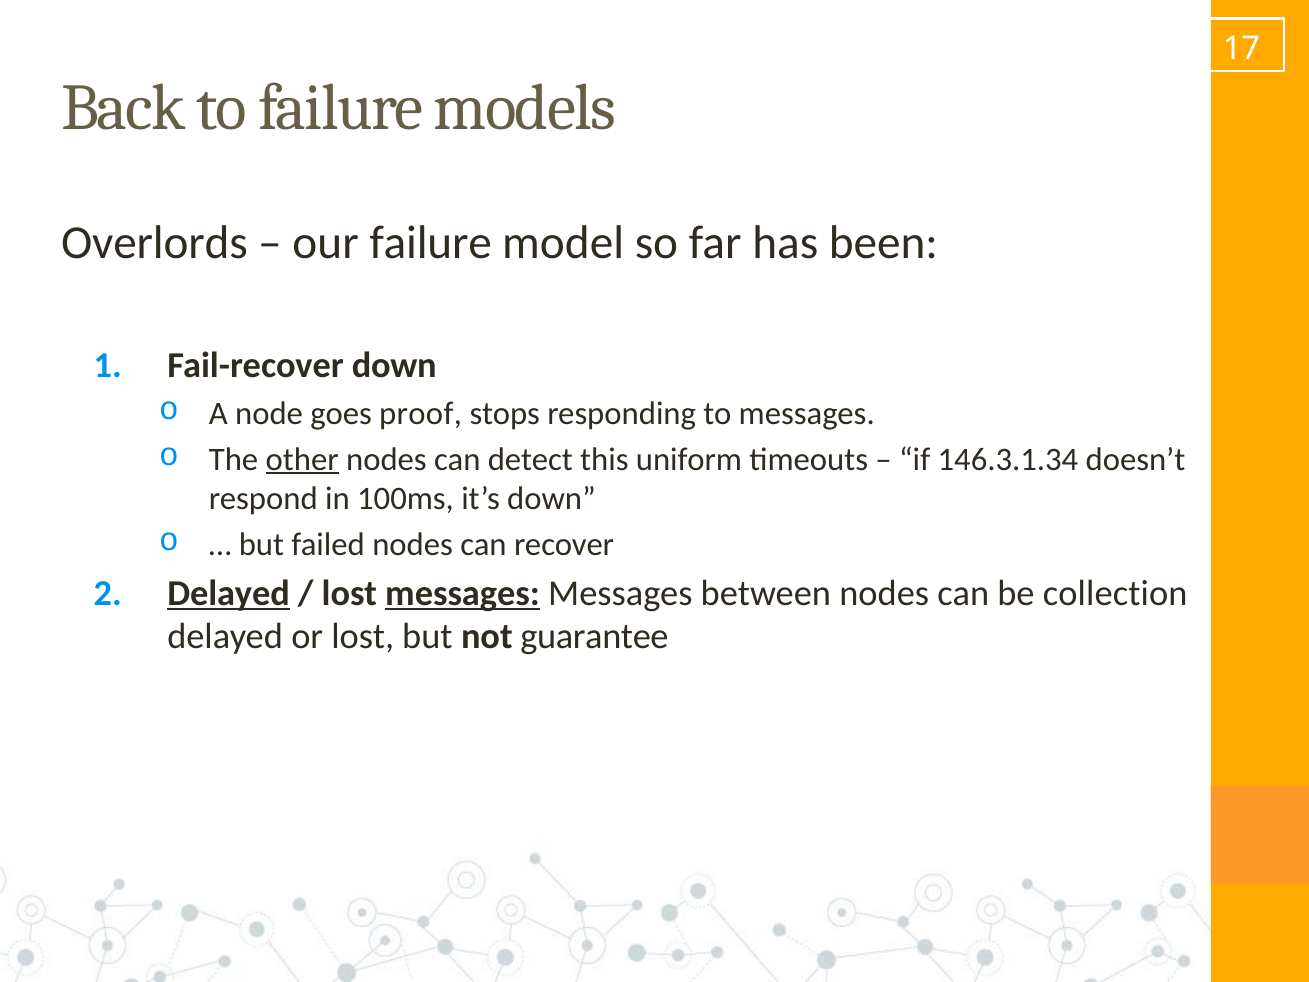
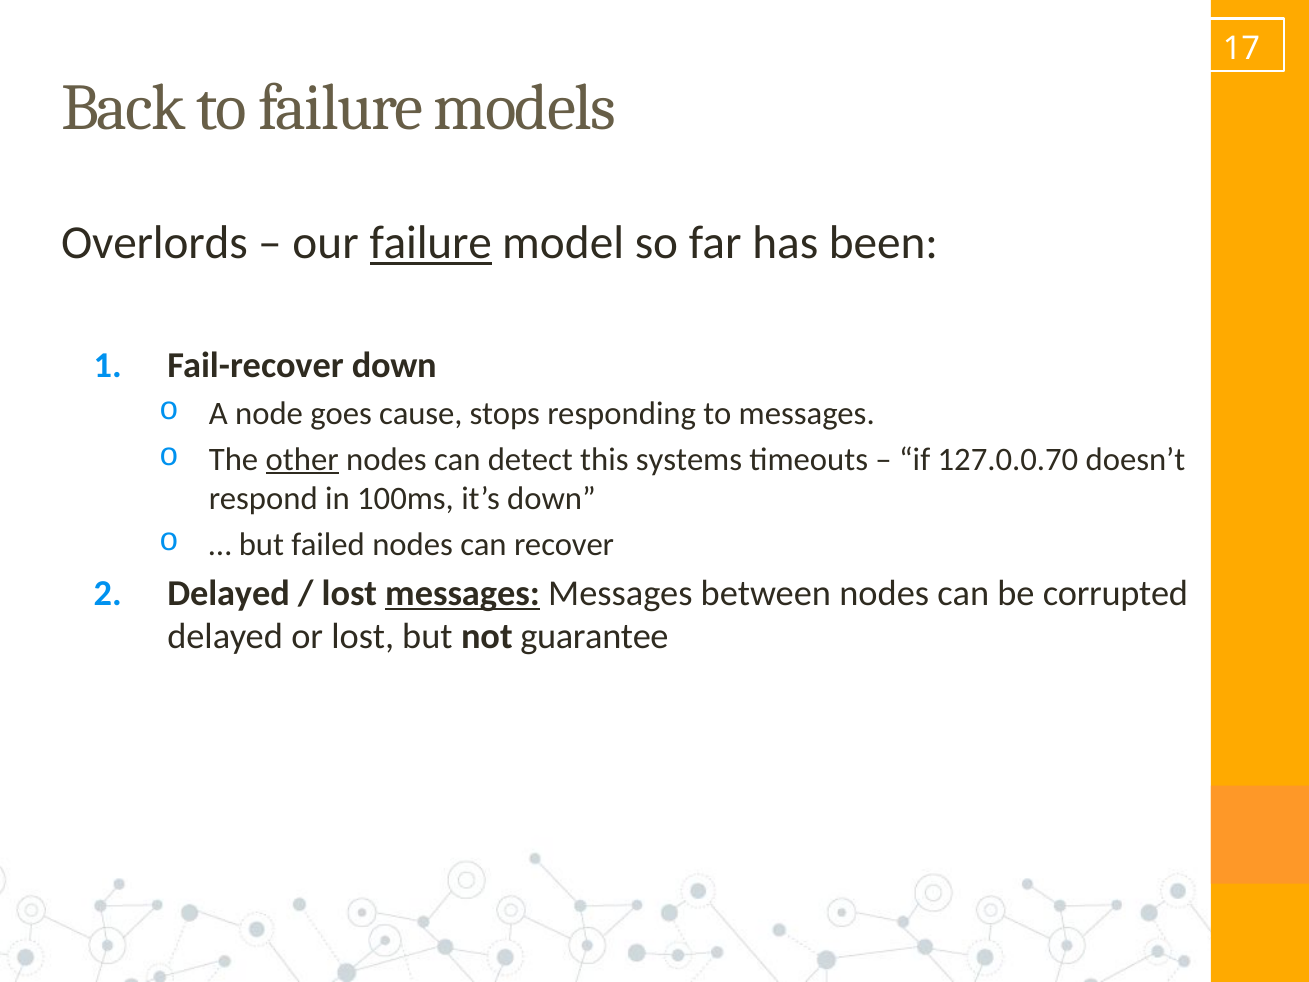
failure at (431, 243) underline: none -> present
proof: proof -> cause
uniform: uniform -> systems
146.3.1.34: 146.3.1.34 -> 127.0.0.70
Delayed at (229, 593) underline: present -> none
collection: collection -> corrupted
